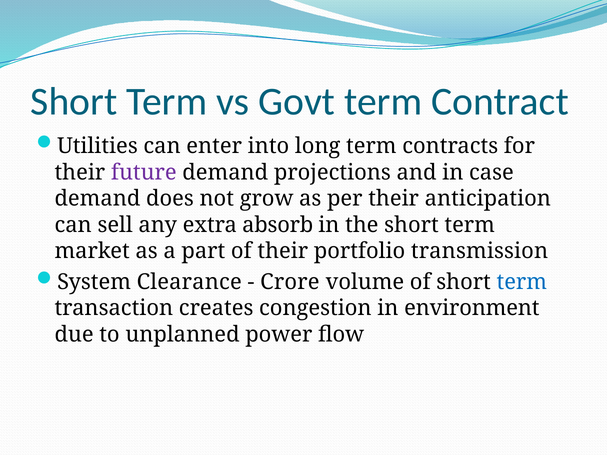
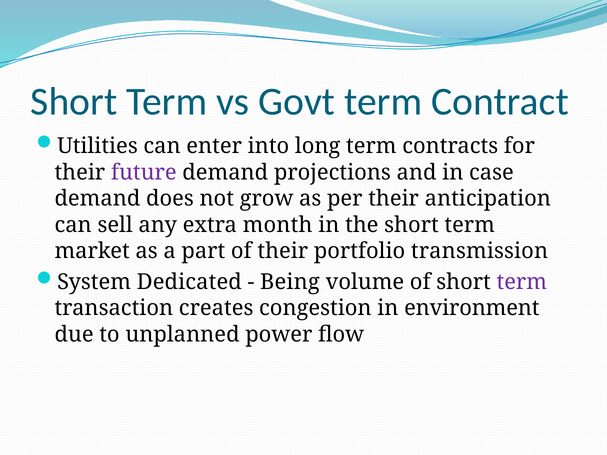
absorb: absorb -> month
Clearance: Clearance -> Dedicated
Crore: Crore -> Being
term at (522, 282) colour: blue -> purple
